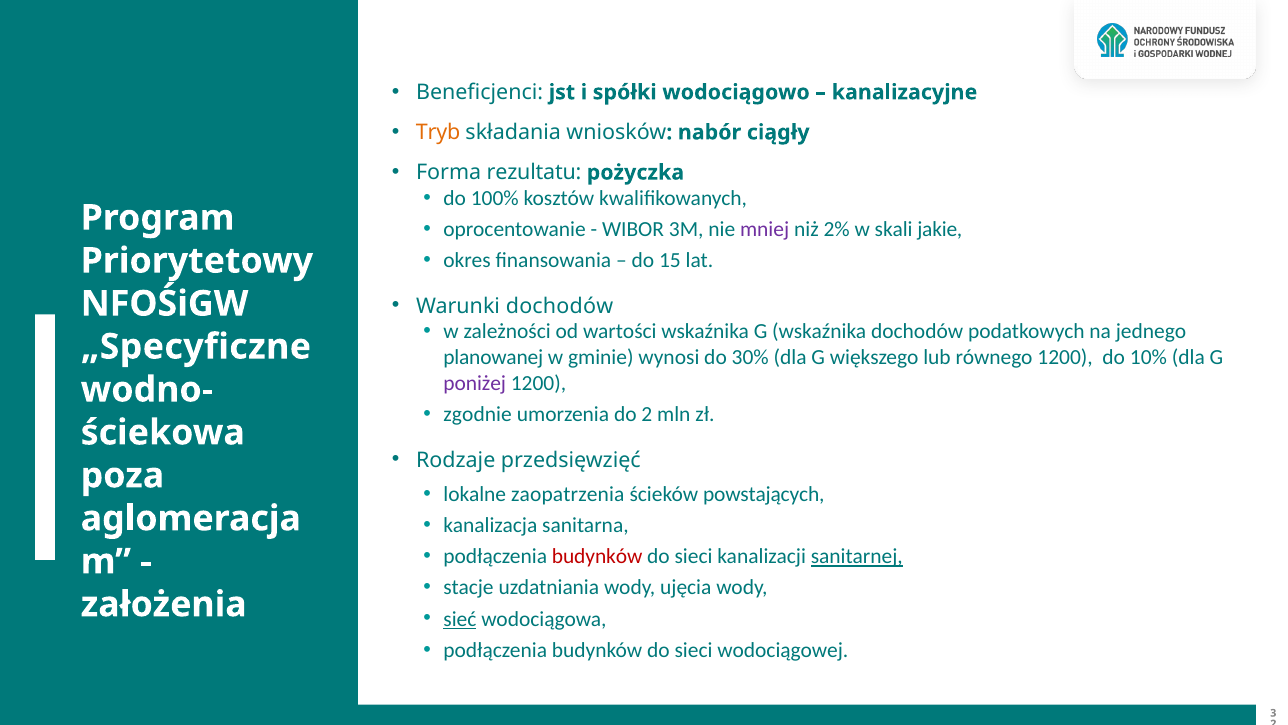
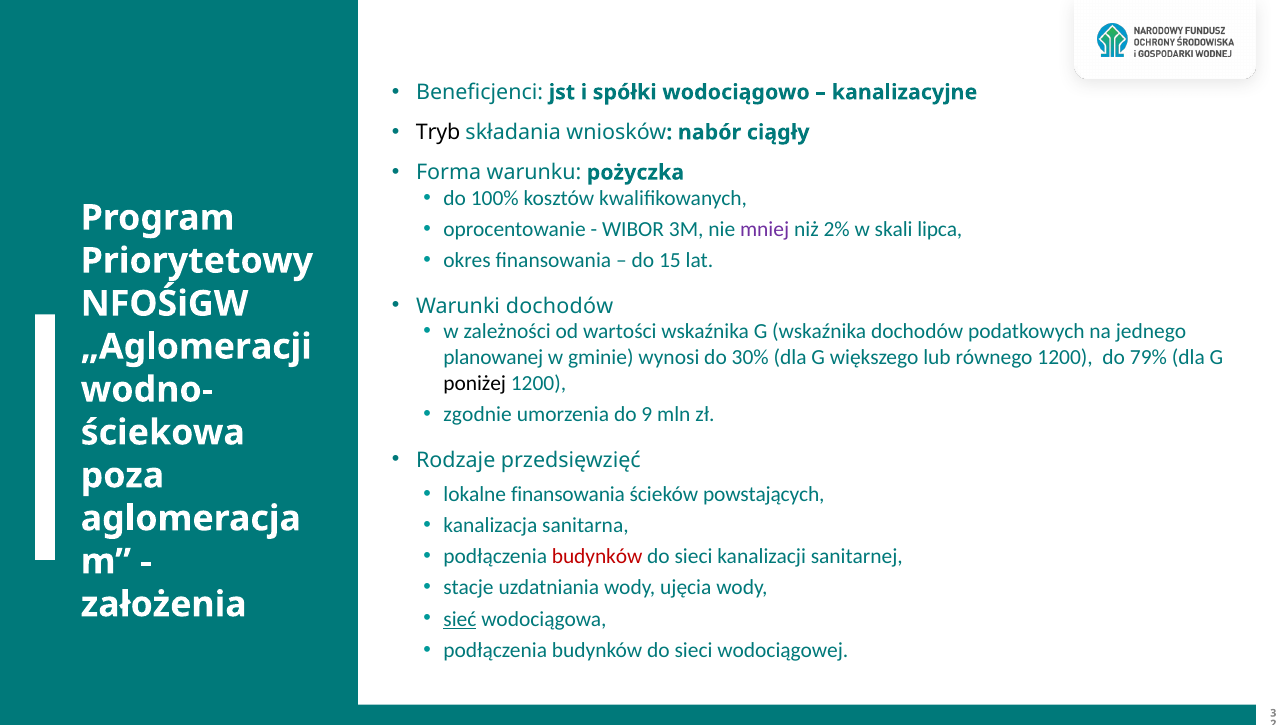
Tryb colour: orange -> black
rezultatu: rezultatu -> warunku
jakie: jakie -> lipca
„Specyficzne: „Specyficzne -> „Aglomeracji
10%: 10% -> 79%
poniżej colour: purple -> black
do 2: 2 -> 9
lokalne zaopatrzenia: zaopatrzenia -> finansowania
sanitarnej underline: present -> none
